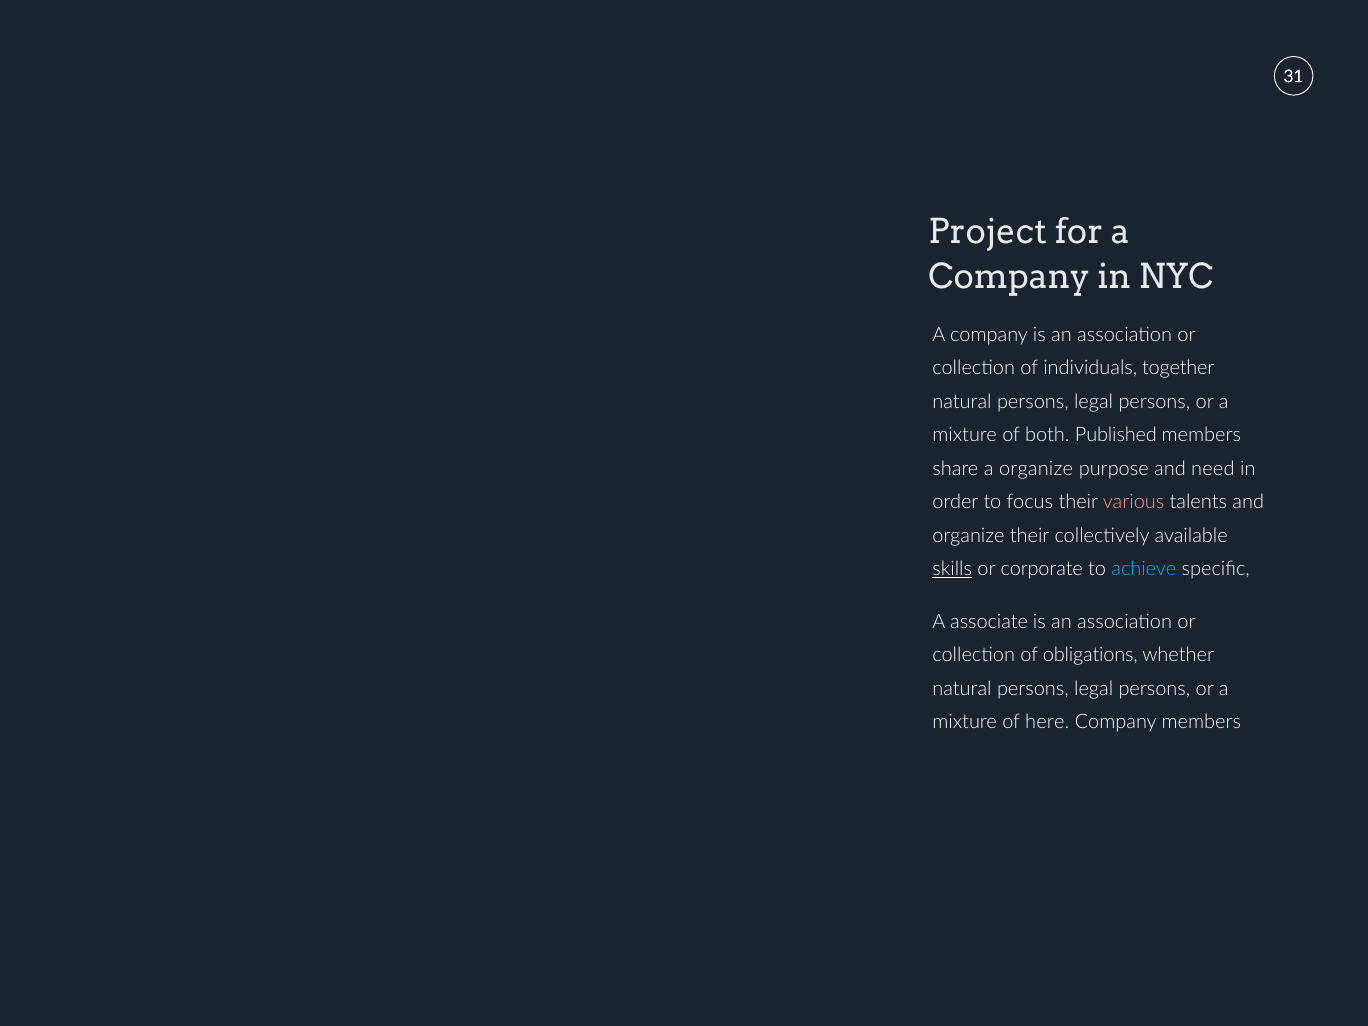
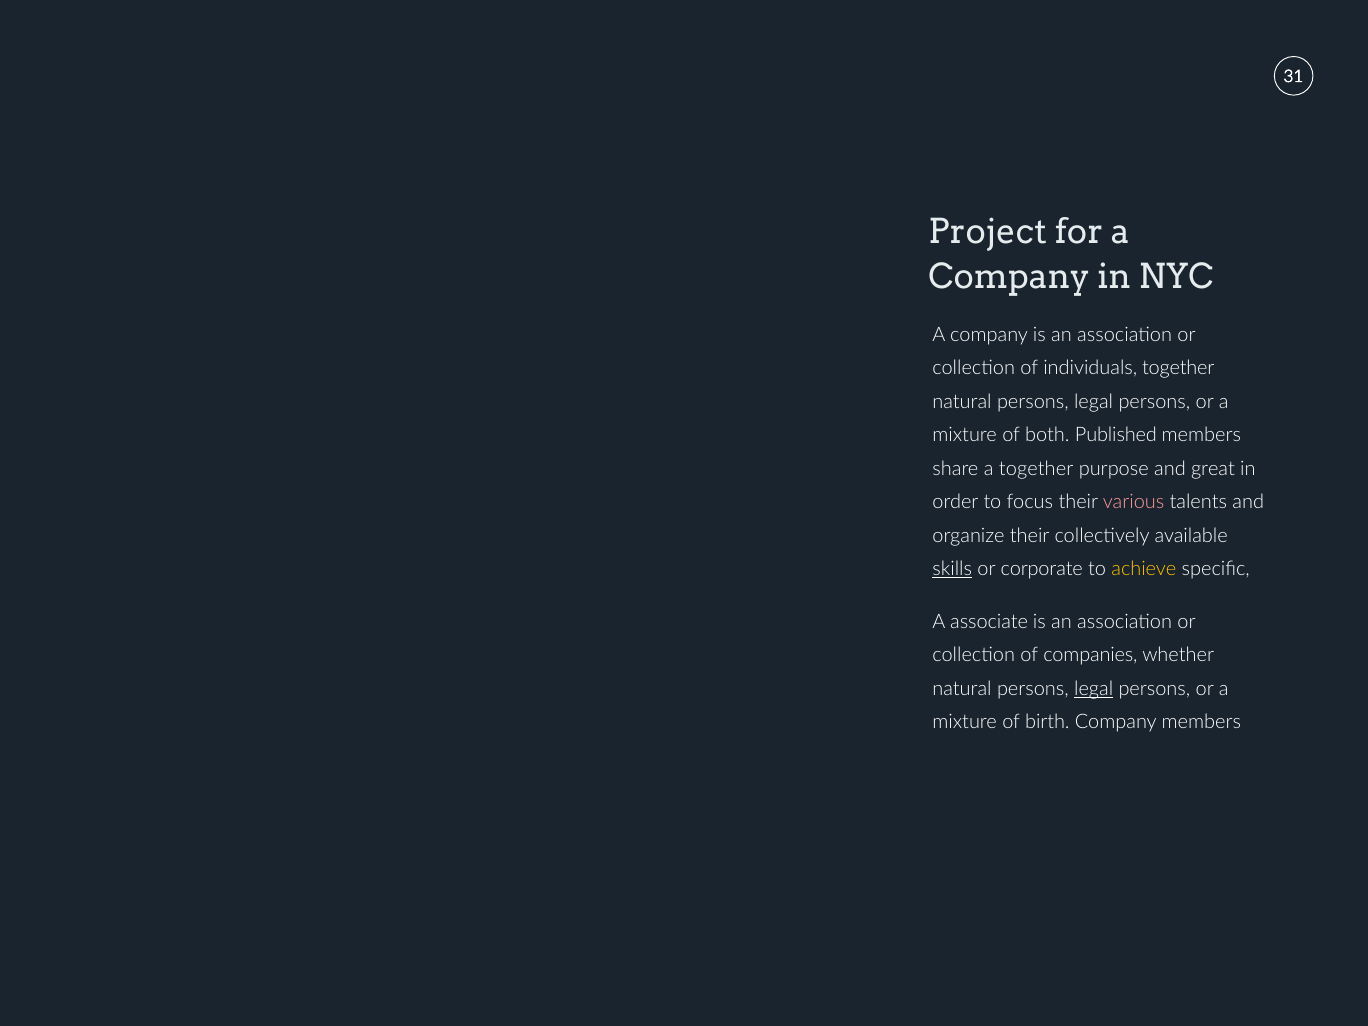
a organize: organize -> together
need: need -> great
achieve colour: light blue -> yellow
obligations: obligations -> companies
legal at (1094, 689) underline: none -> present
here: here -> birth
